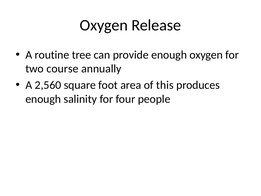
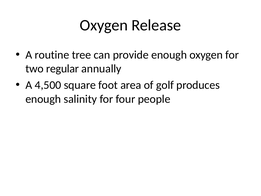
course: course -> regular
2,560: 2,560 -> 4,500
this: this -> golf
